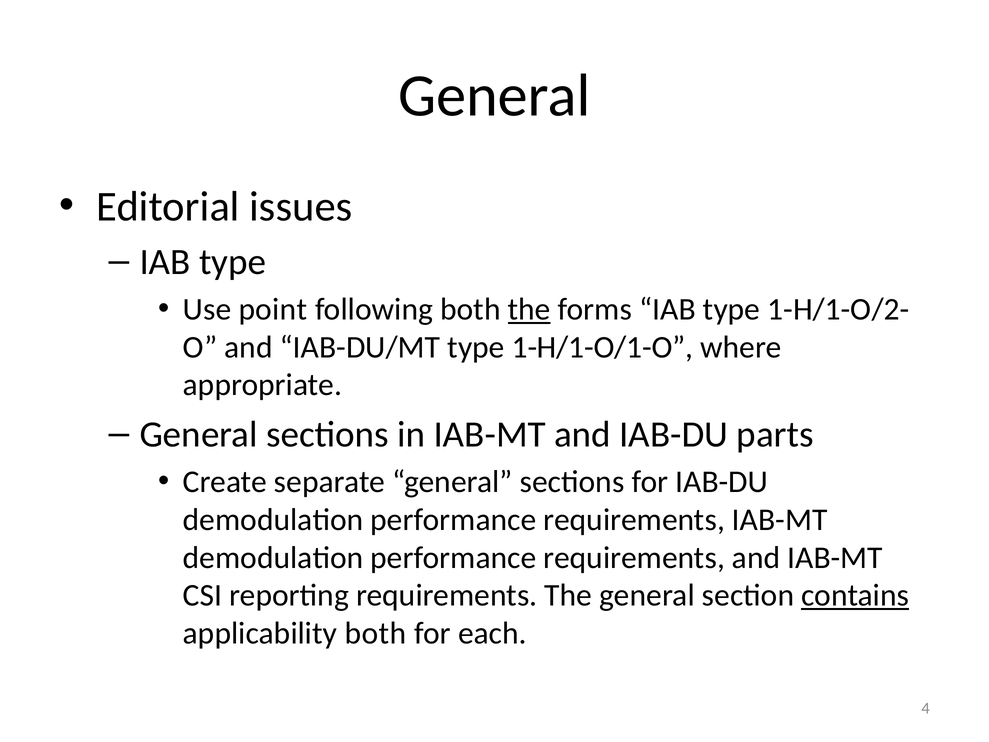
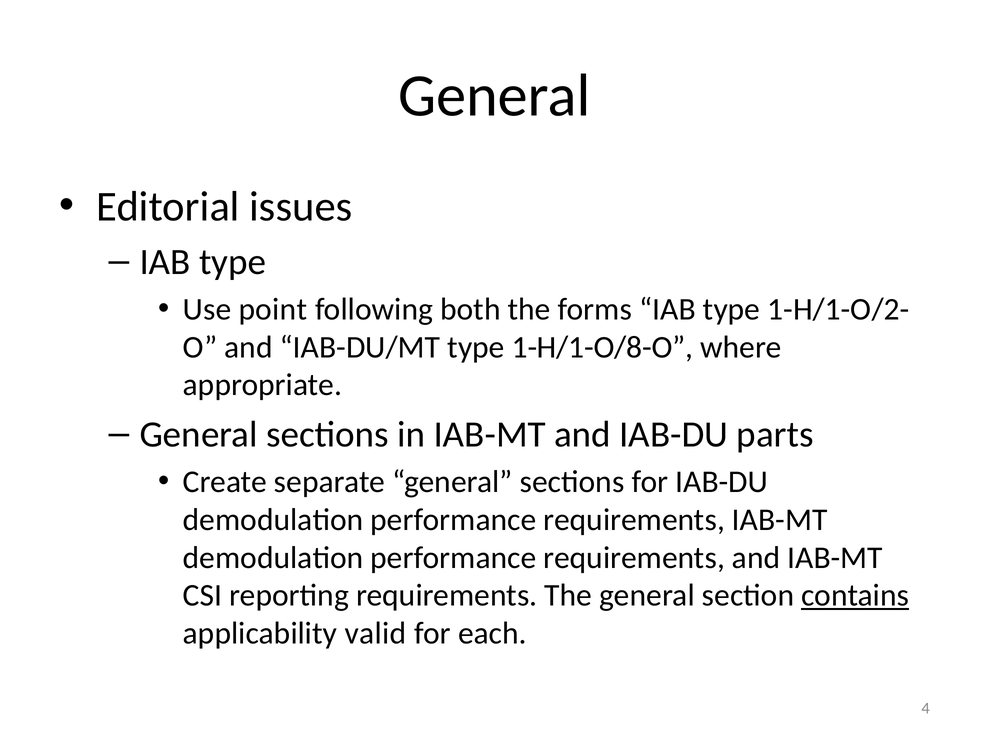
the at (529, 309) underline: present -> none
1-H/1-O/1-O: 1-H/1-O/1-O -> 1-H/1-O/8-O
applicability both: both -> valid
